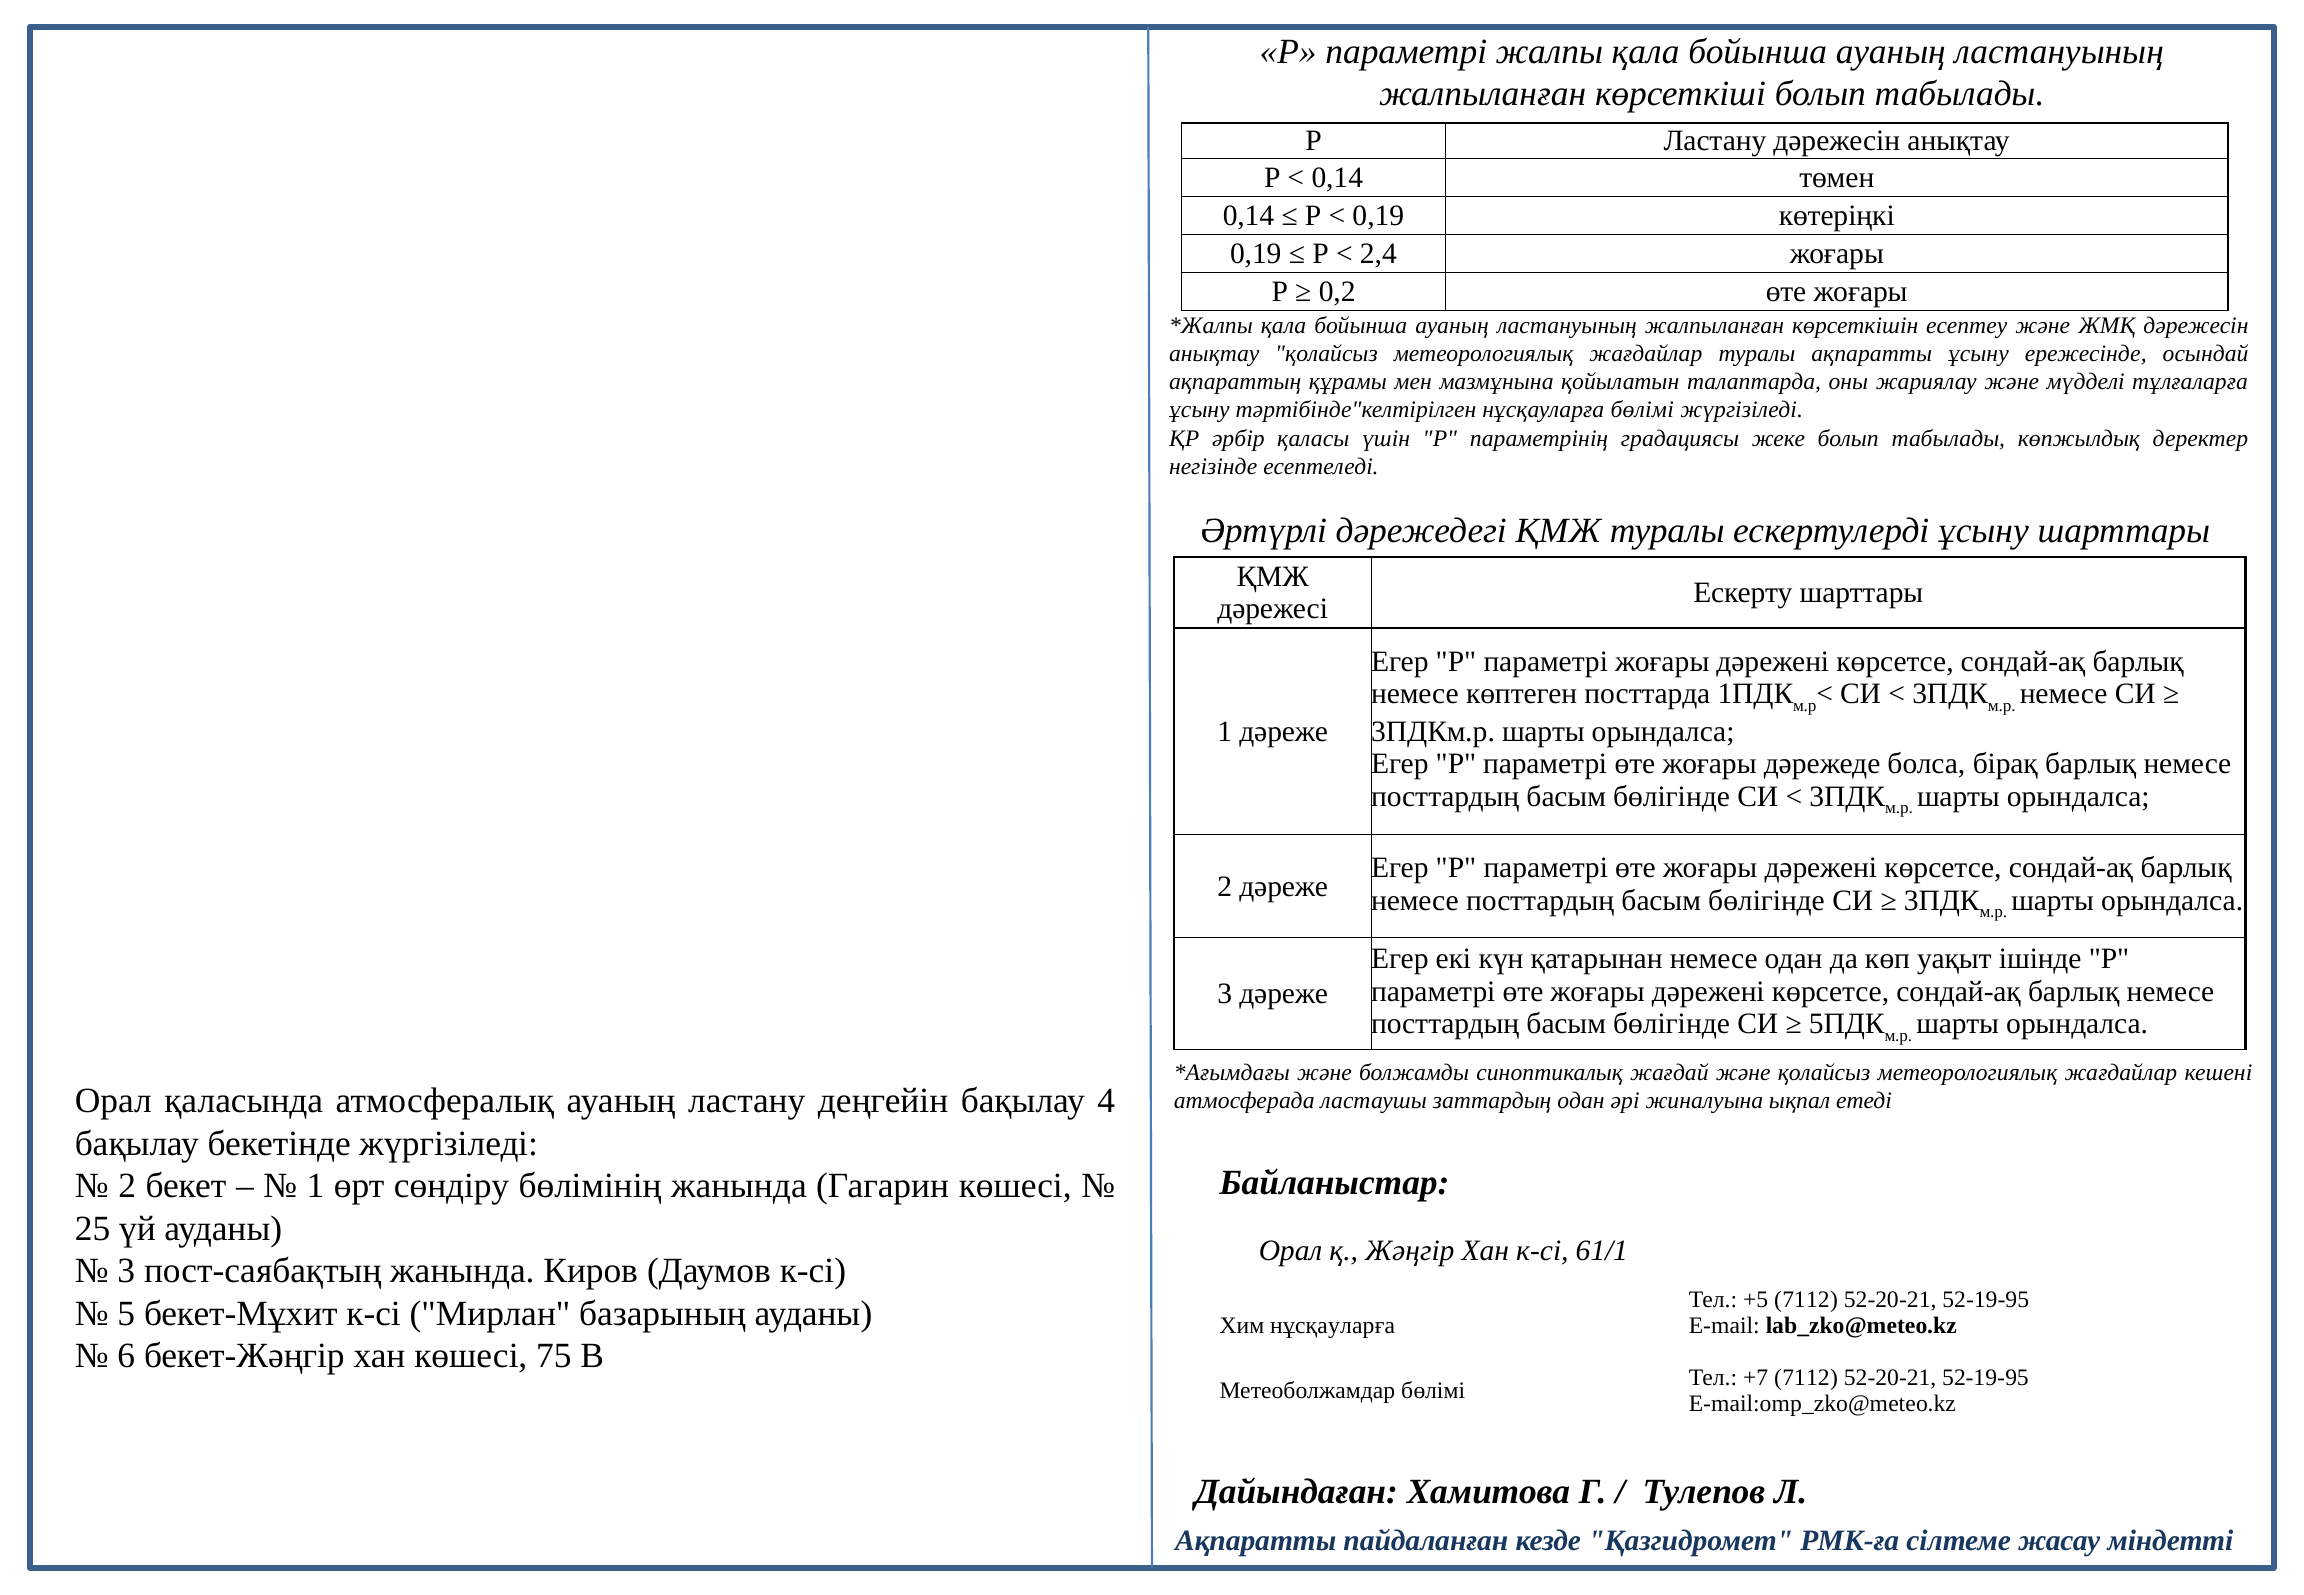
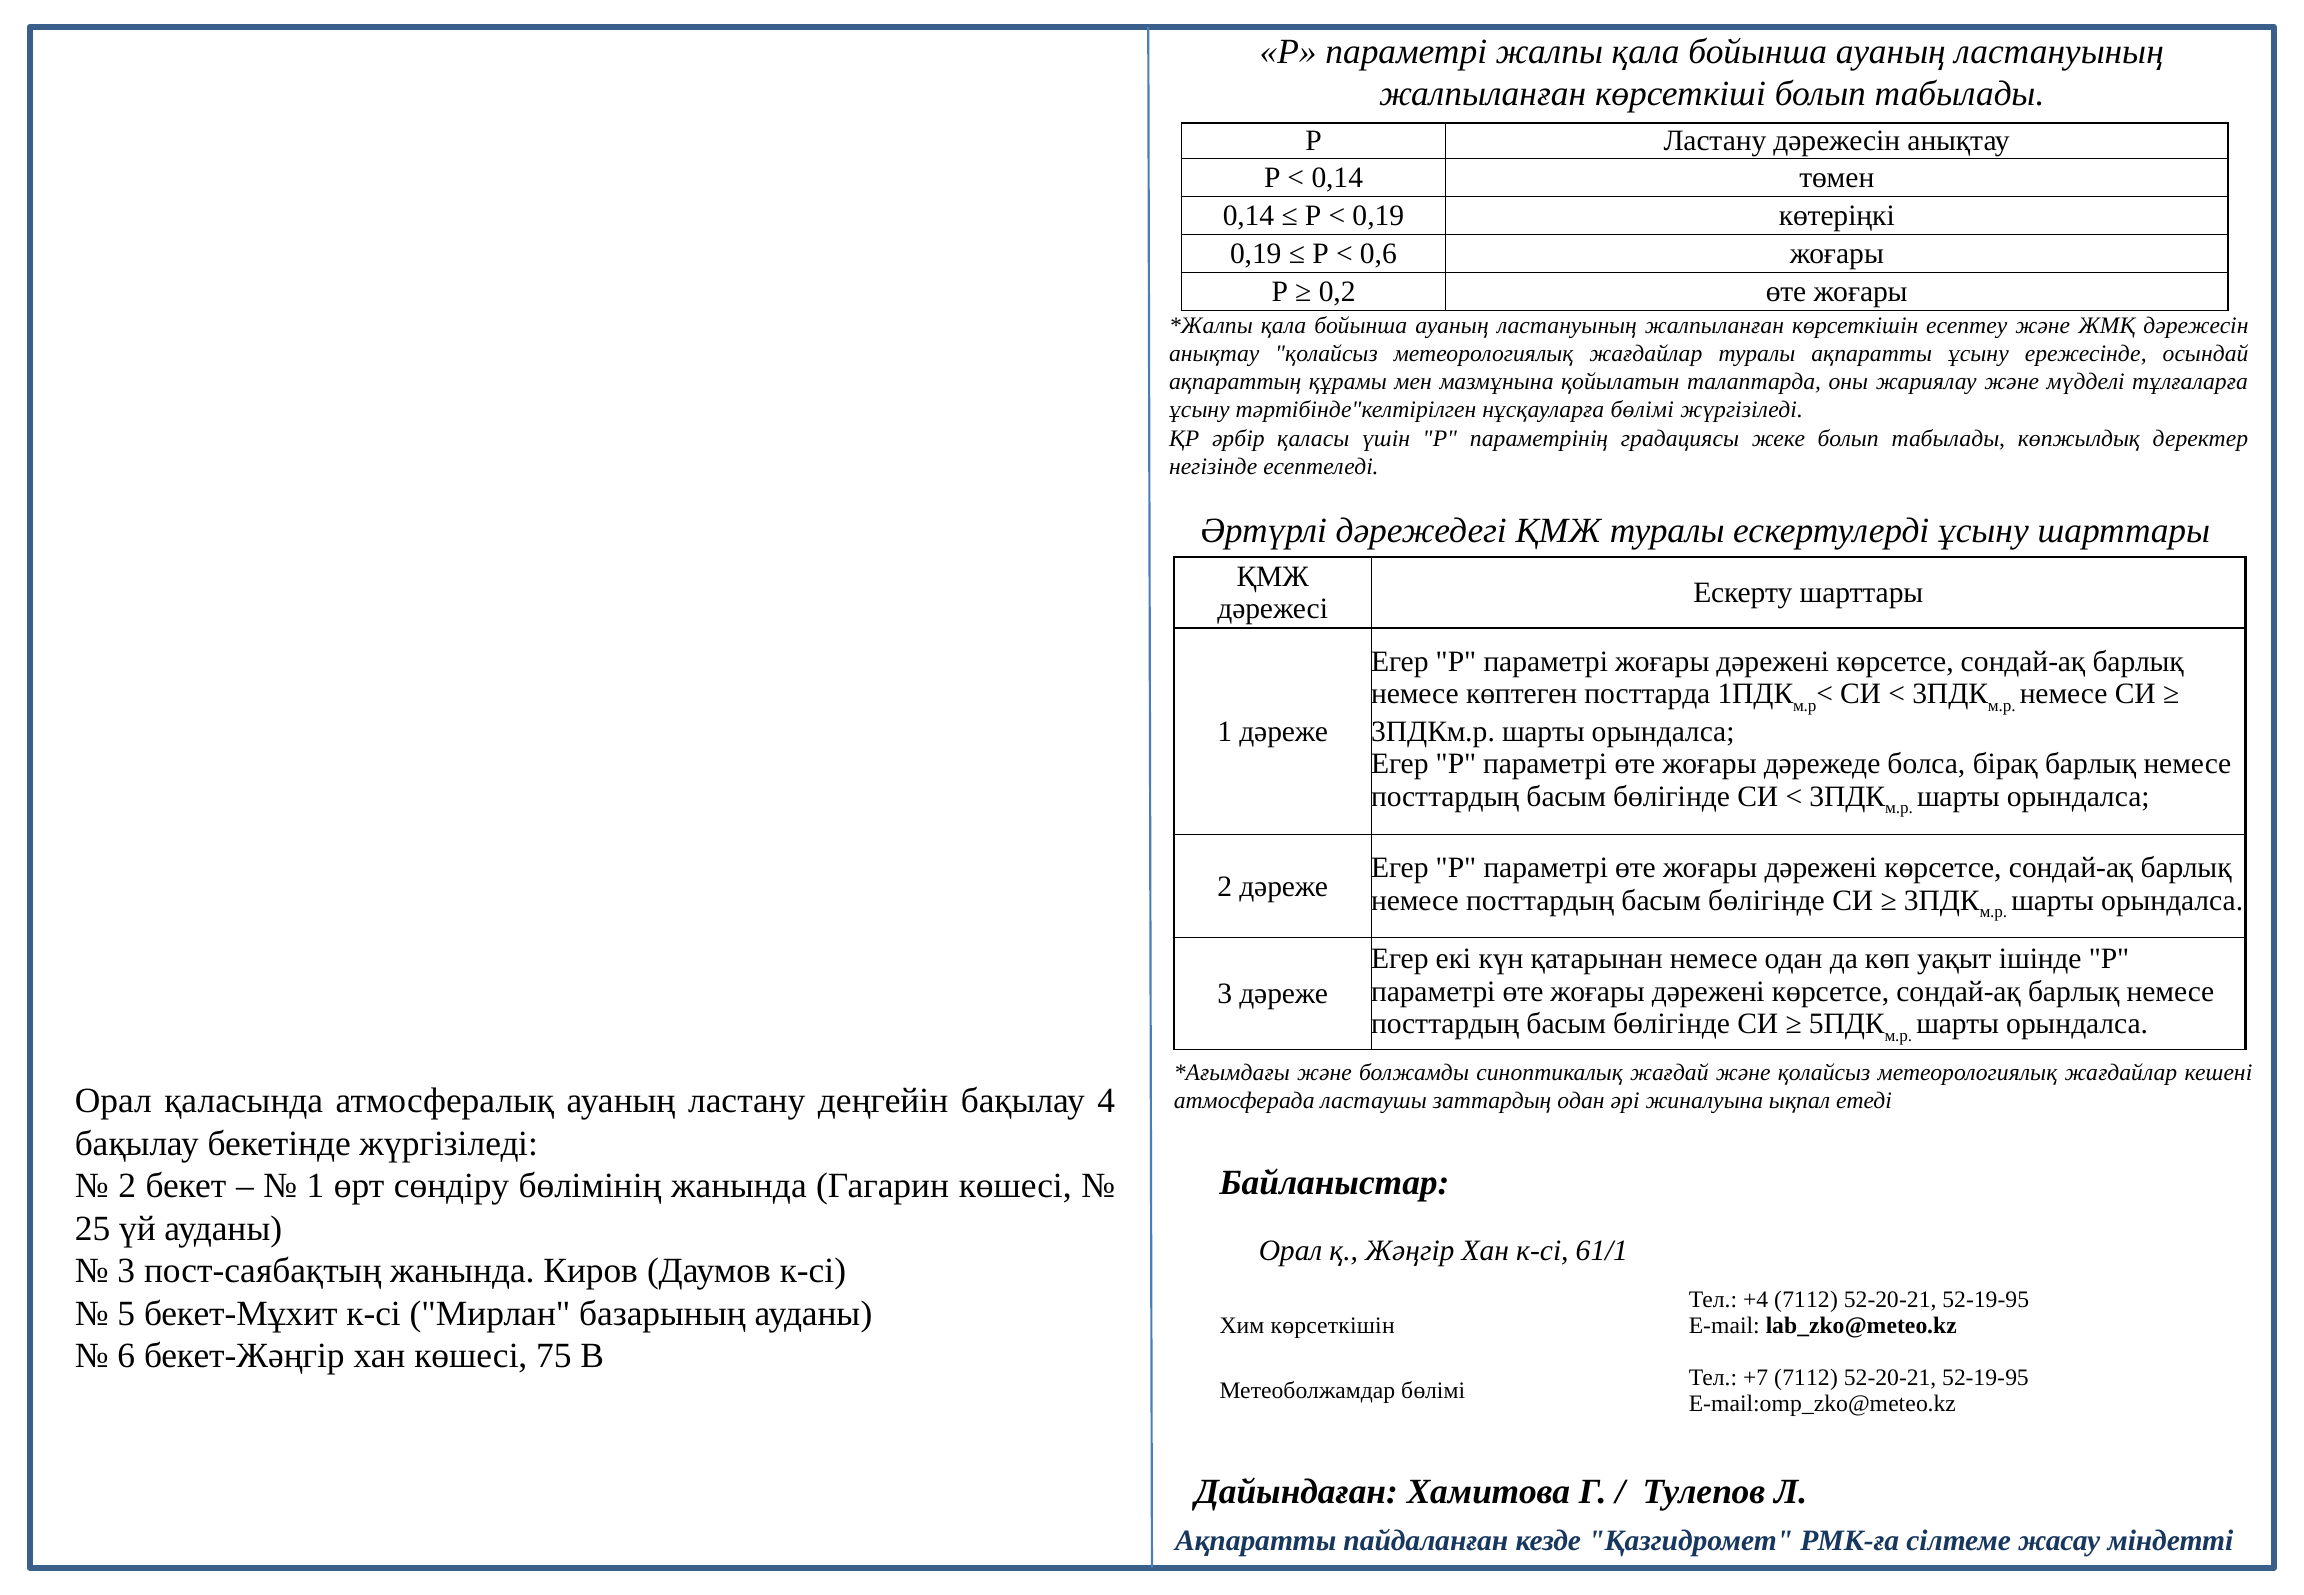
2,4: 2,4 -> 0,6
+5: +5 -> +4
Хим нұсқауларға: нұсқауларға -> көрсеткішін
